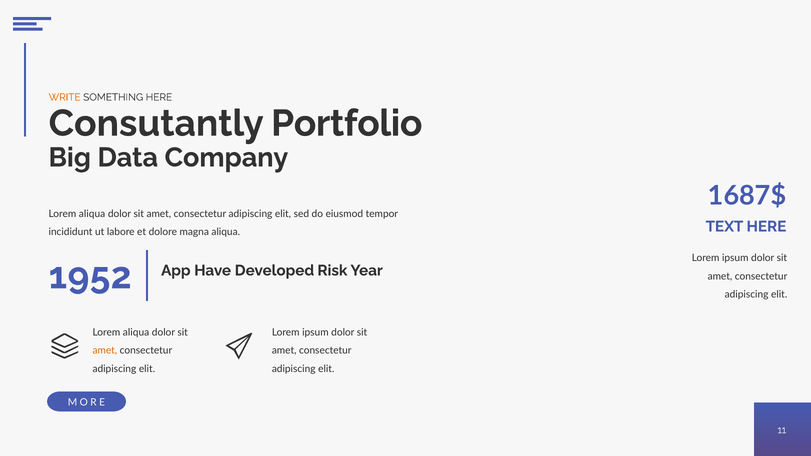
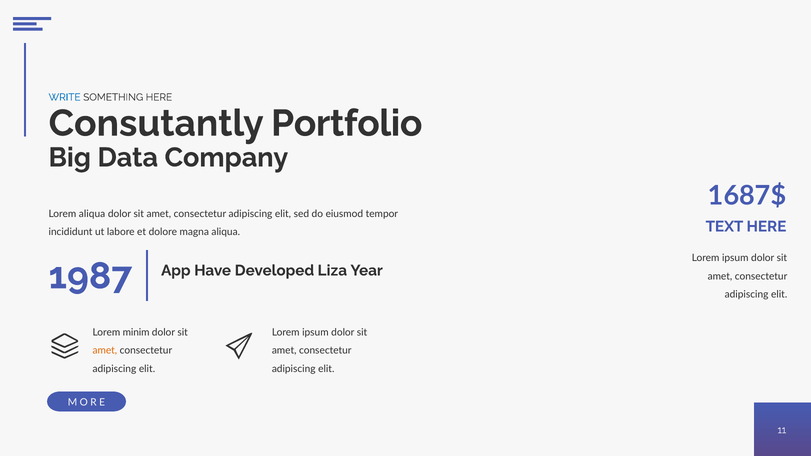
WRITE colour: orange -> blue
1952: 1952 -> 1987
Risk: Risk -> Liza
aliqua at (136, 332): aliqua -> minim
